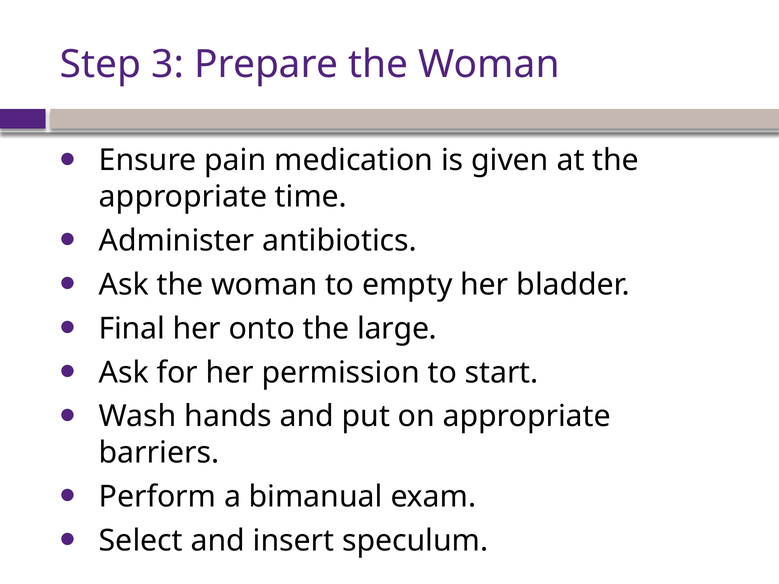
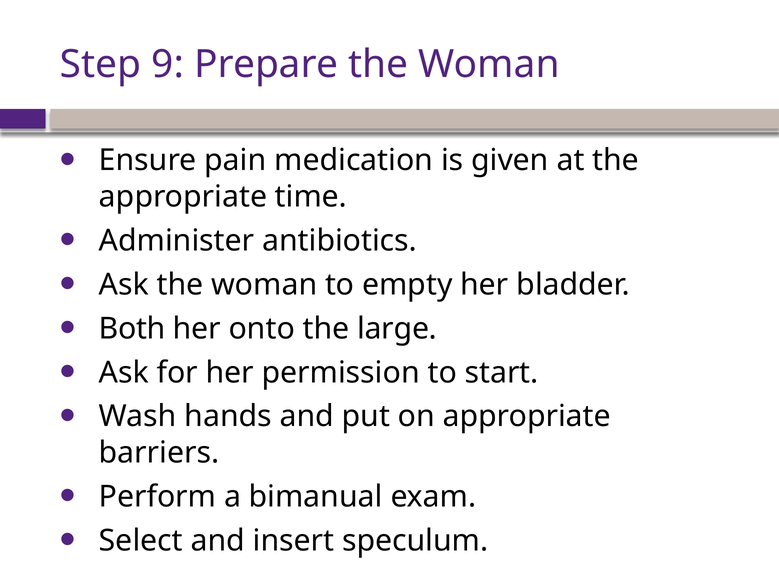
3: 3 -> 9
Final: Final -> Both
